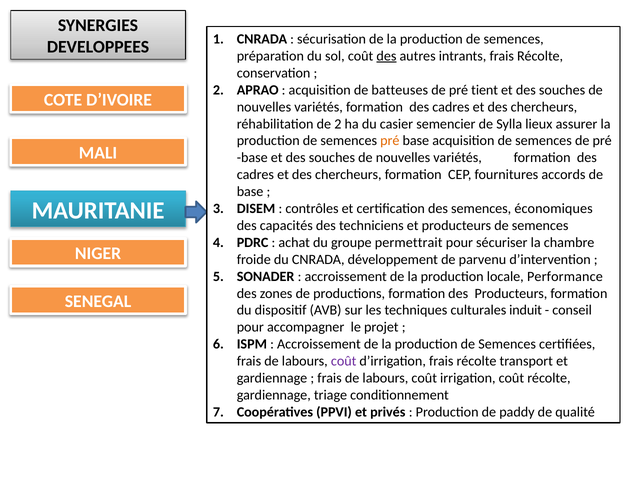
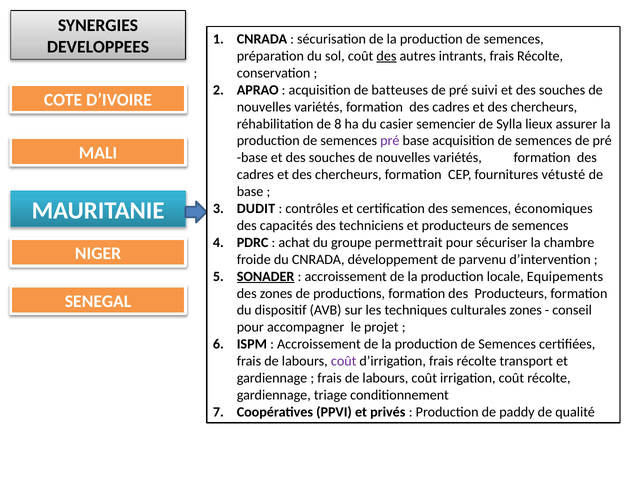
tient: tient -> suivi
de 2: 2 -> 8
pré at (390, 141) colour: orange -> purple
accords: accords -> vétusté
DISEM: DISEM -> DUDIT
SONADER underline: none -> present
Performance: Performance -> Equipements
culturales induit: induit -> zones
